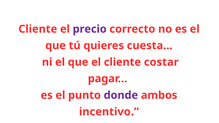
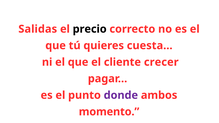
Cliente at (38, 29): Cliente -> Salidas
precio colour: purple -> black
costar: costar -> crecer
incentivo: incentivo -> momento
